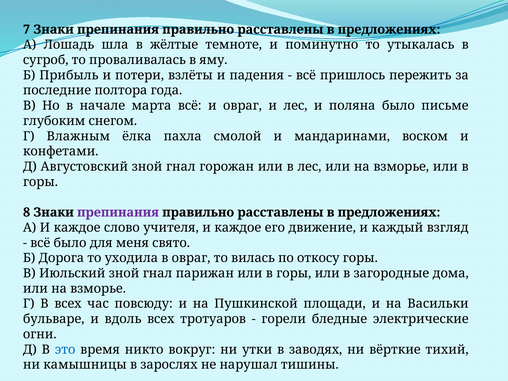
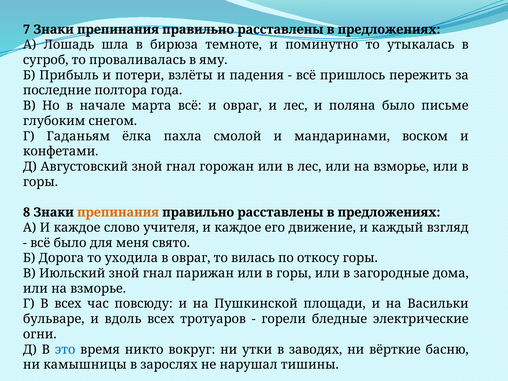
жёлтые: жёлтые -> бирюза
Влажным: Влажным -> Гаданьям
препинания at (118, 212) colour: purple -> orange
тихий: тихий -> басню
